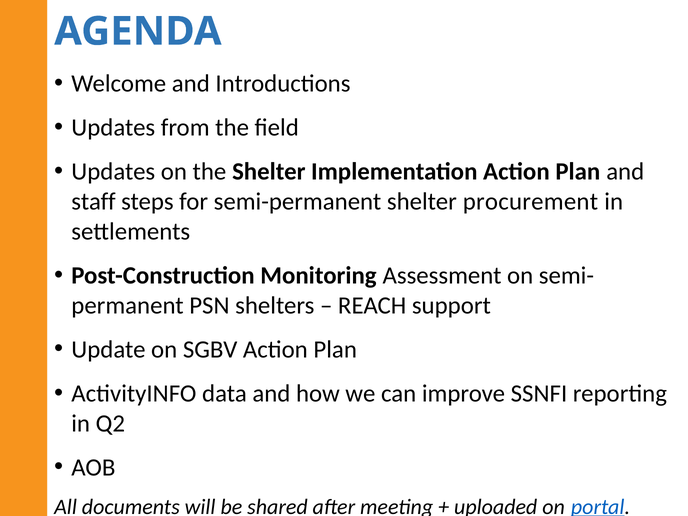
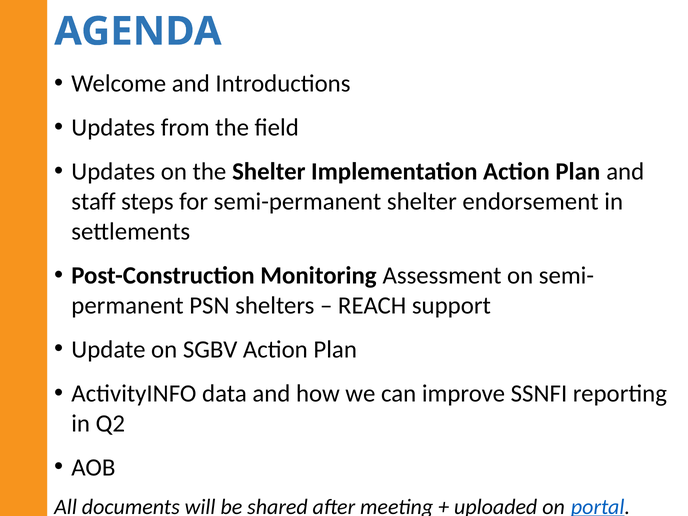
procurement: procurement -> endorsement
